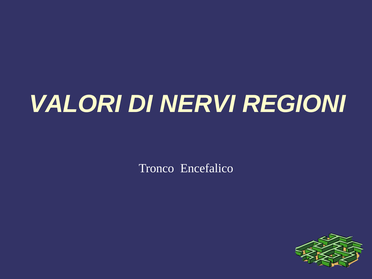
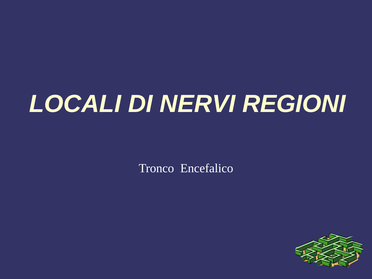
VALORI: VALORI -> LOCALI
